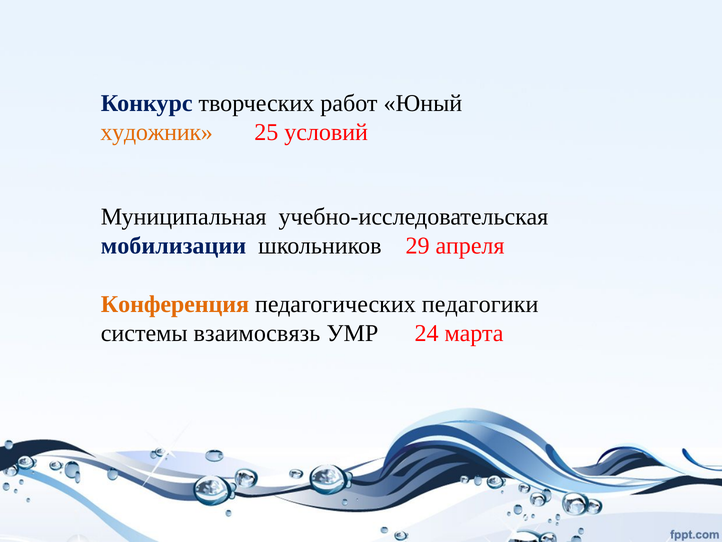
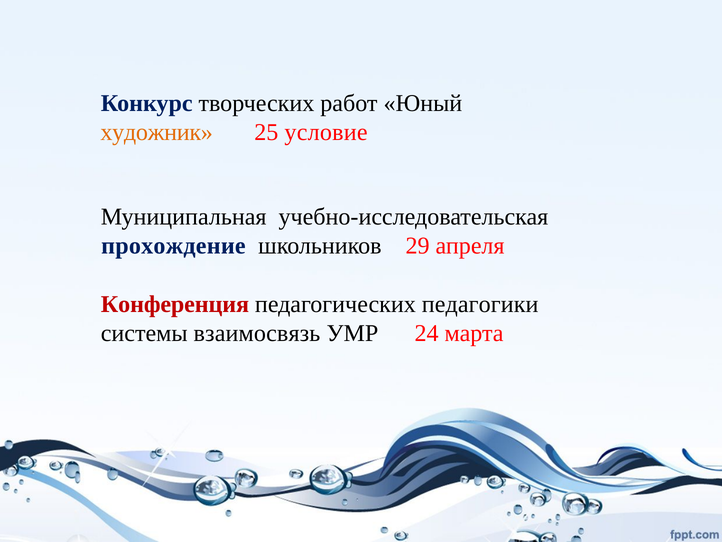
условий: условий -> условие
мобилизации: мобилизации -> прохождение
Конференция colour: orange -> red
